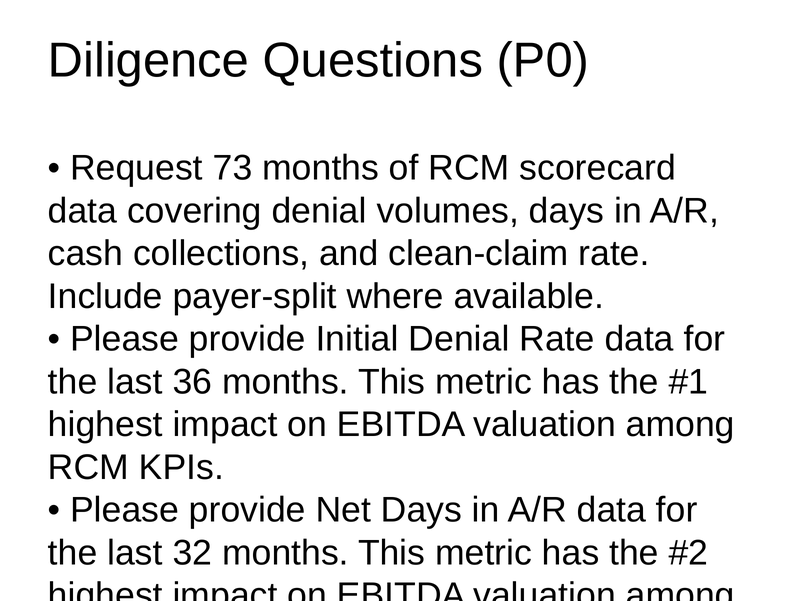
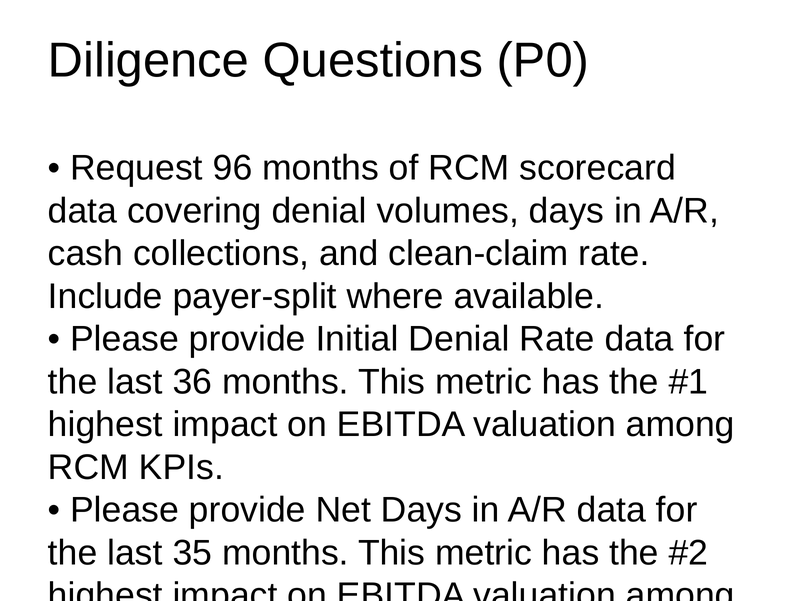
73: 73 -> 96
32: 32 -> 35
